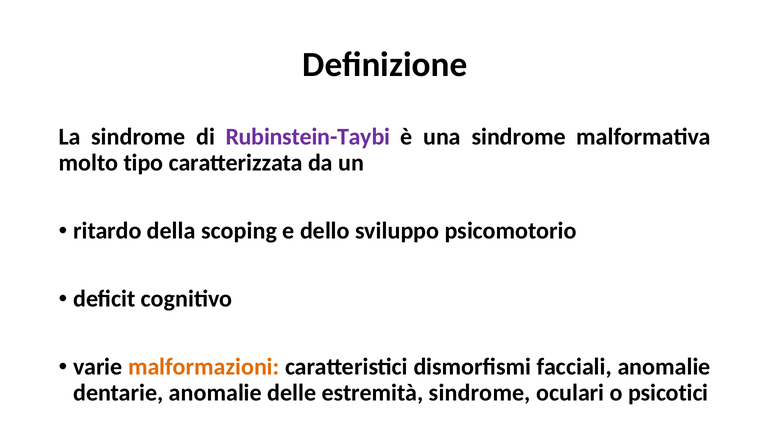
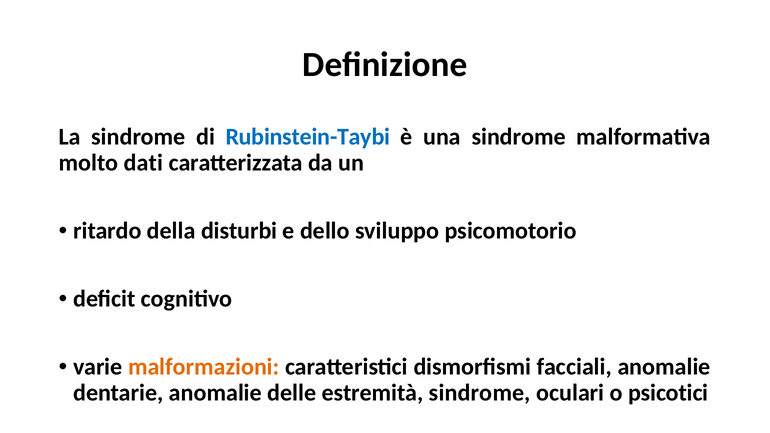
Rubinstein-Taybi colour: purple -> blue
tipo: tipo -> dati
scoping: scoping -> disturbi
